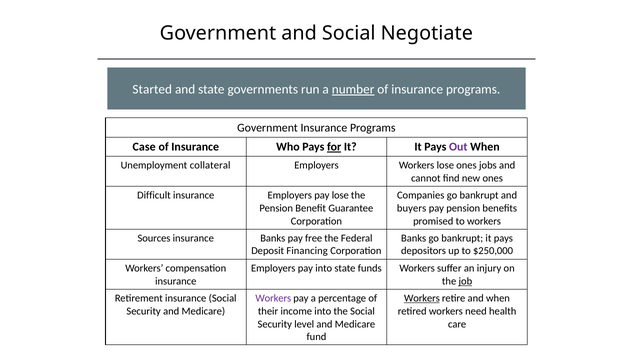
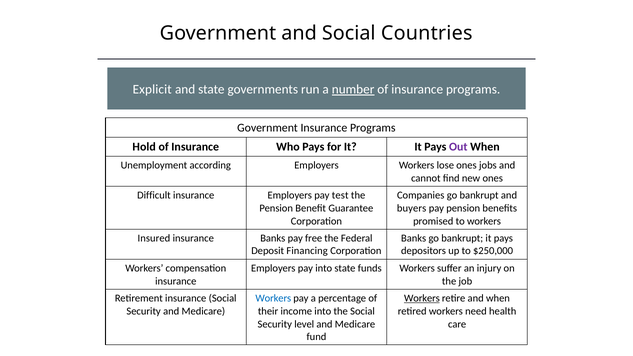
Negotiate: Negotiate -> Countries
Started: Started -> Explicit
Case: Case -> Hold
for underline: present -> none
collateral: collateral -> according
pay lose: lose -> test
Sources: Sources -> Insured
job underline: present -> none
Workers at (273, 298) colour: purple -> blue
